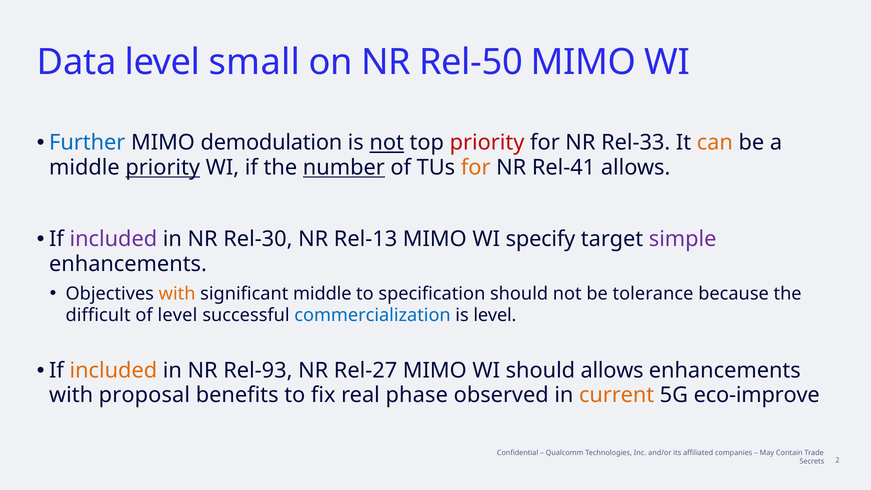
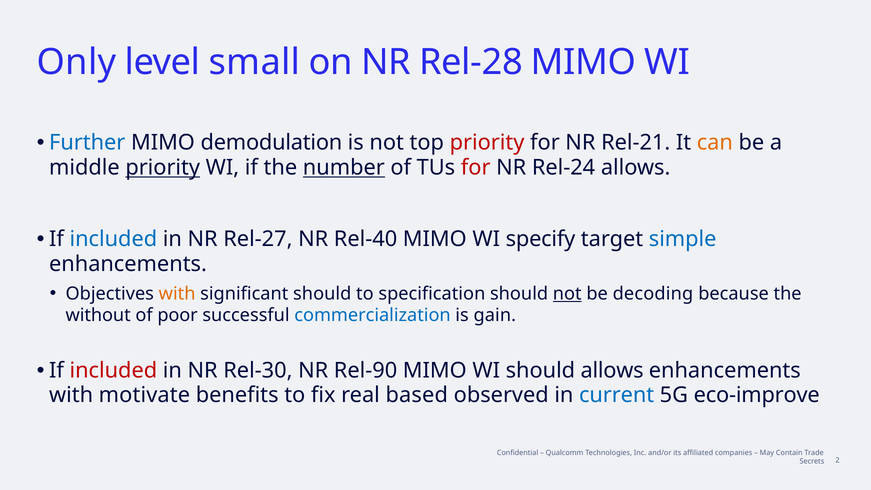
Data: Data -> Only
Rel-50: Rel-50 -> Rel-28
not at (387, 143) underline: present -> none
Rel-33: Rel-33 -> Rel-21
for at (476, 168) colour: orange -> red
Rel-41: Rel-41 -> Rel-24
included at (113, 239) colour: purple -> blue
Rel-30: Rel-30 -> Rel-27
Rel-13: Rel-13 -> Rel-40
simple colour: purple -> blue
significant middle: middle -> should
not at (567, 294) underline: none -> present
tolerance: tolerance -> decoding
difficult: difficult -> without
of level: level -> poor
is level: level -> gain
included at (113, 370) colour: orange -> red
Rel-93: Rel-93 -> Rel-30
Rel-27: Rel-27 -> Rel-90
proposal: proposal -> motivate
phase: phase -> based
current colour: orange -> blue
